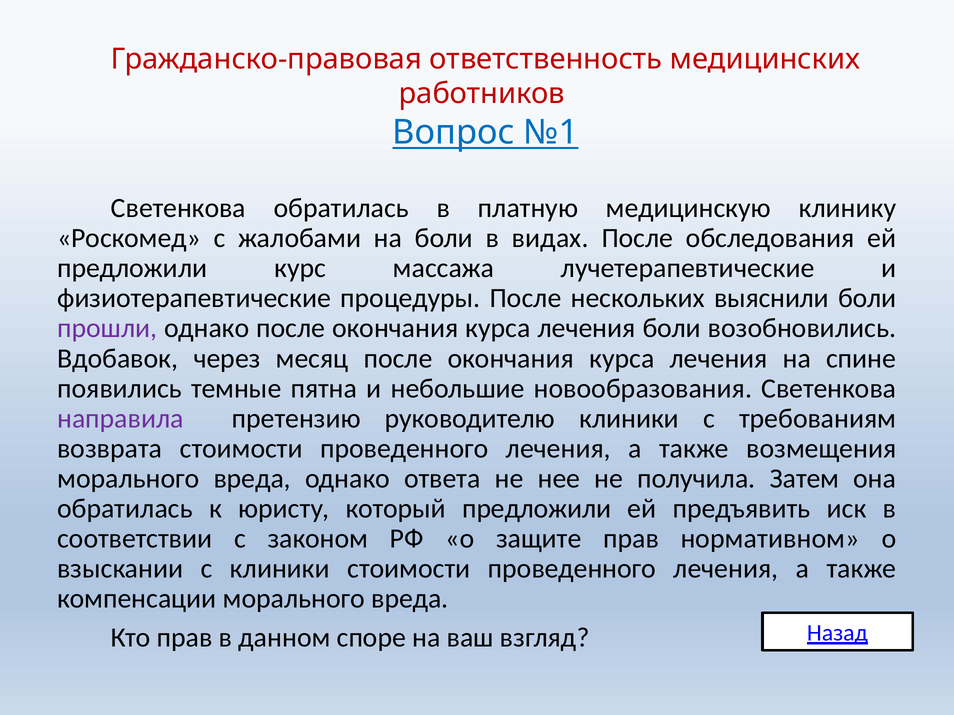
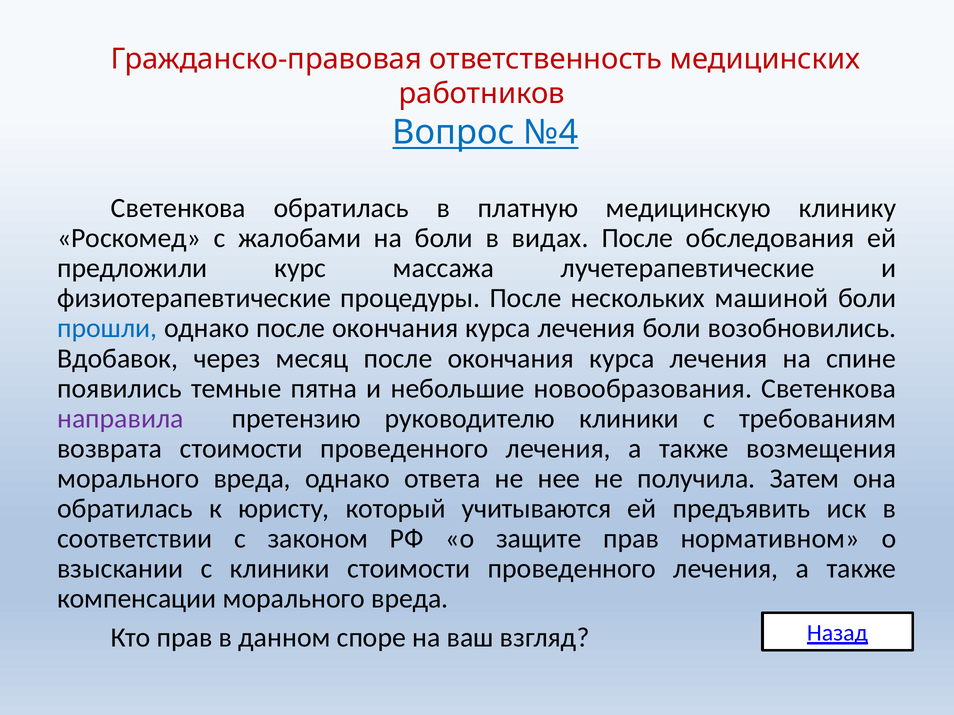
№1: №1 -> №4
выяснили: выяснили -> машиной
прошли colour: purple -> blue
который предложили: предложили -> учитываются
